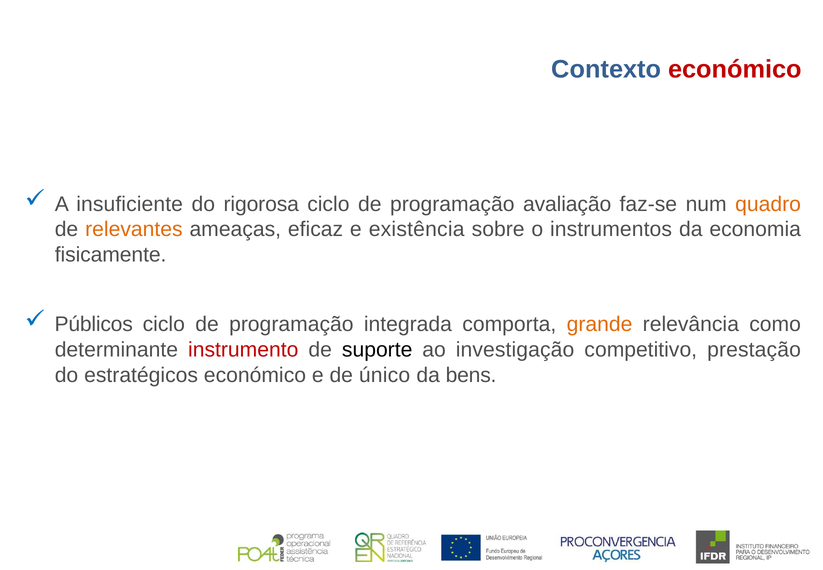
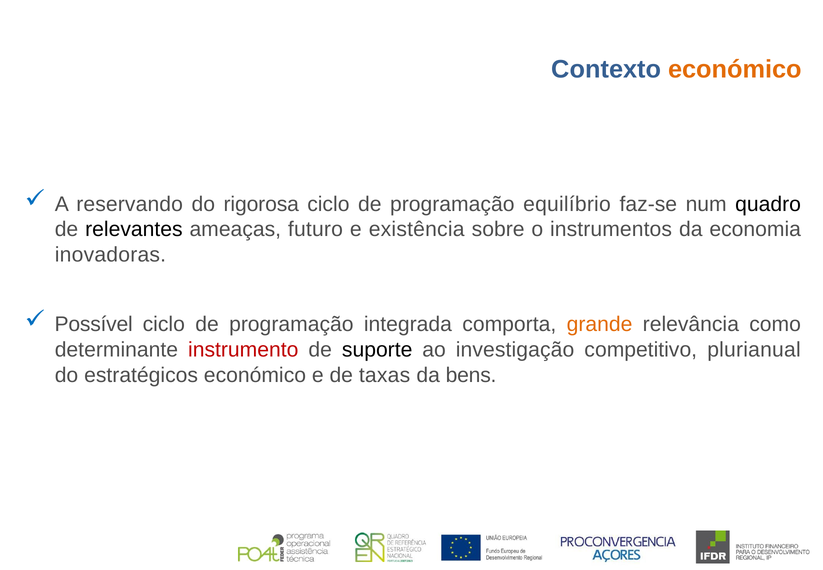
económico at (735, 69) colour: red -> orange
insuficiente: insuficiente -> reservando
avaliação: avaliação -> equilíbrio
quadro colour: orange -> black
relevantes colour: orange -> black
eficaz: eficaz -> futuro
fisicamente: fisicamente -> inovadoras
Públicos: Públicos -> Possível
prestação: prestação -> plurianual
único: único -> taxas
